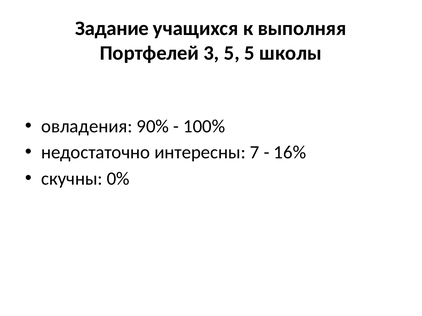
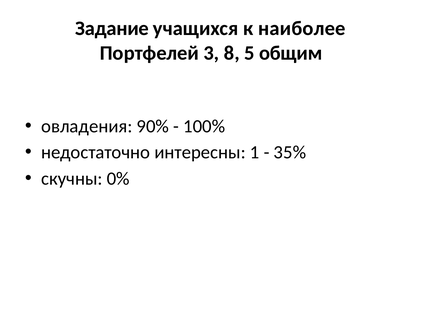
выполняя: выполняя -> наиболее
3 5: 5 -> 8
школы: школы -> общим
7: 7 -> 1
16%: 16% -> 35%
